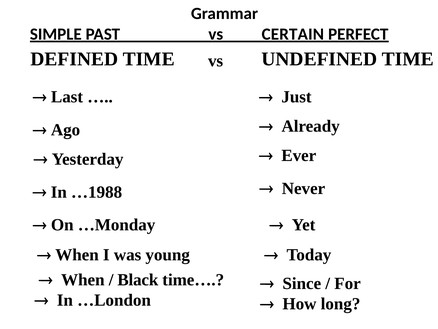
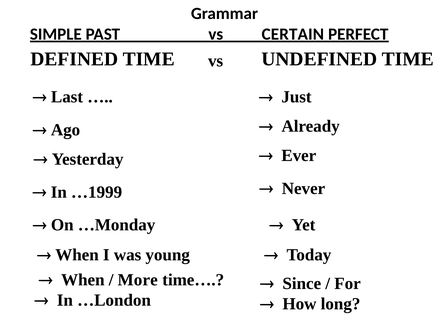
…1988: …1988 -> …1999
Black: Black -> More
